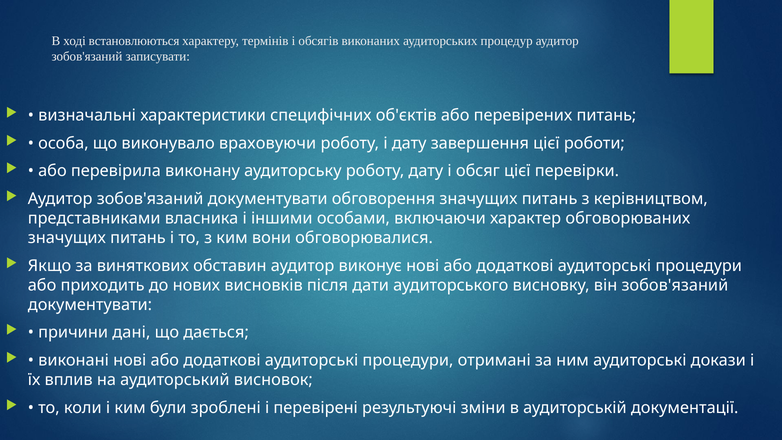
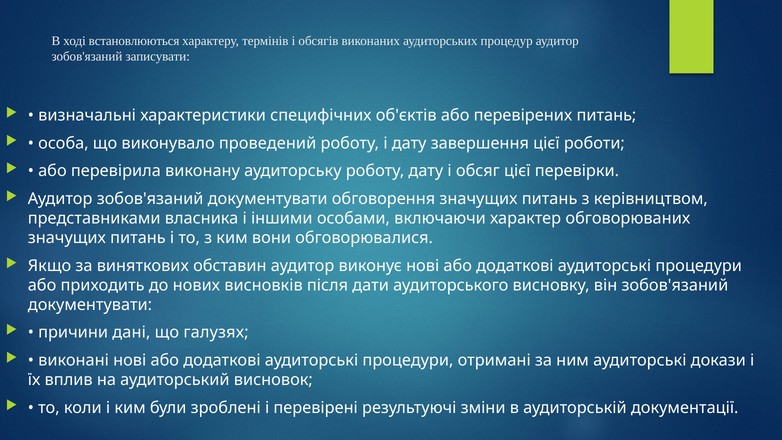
враховуючи: враховуючи -> проведений
дається: дається -> галузях
